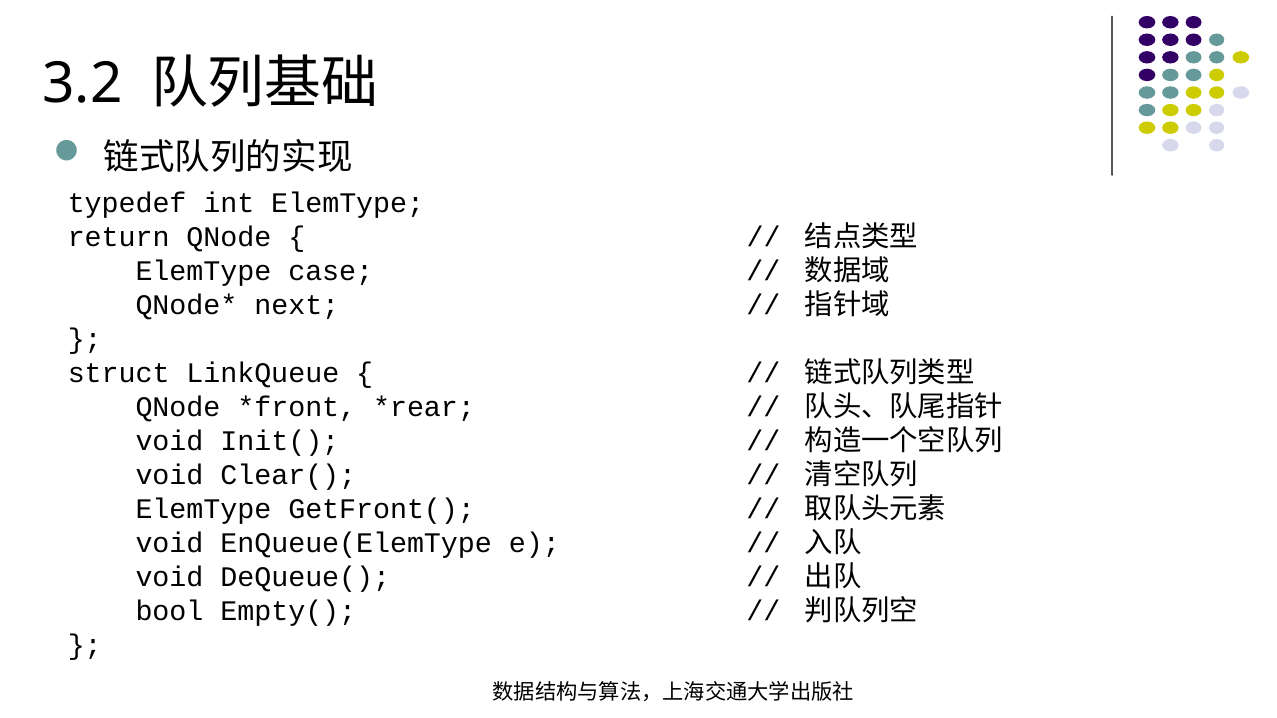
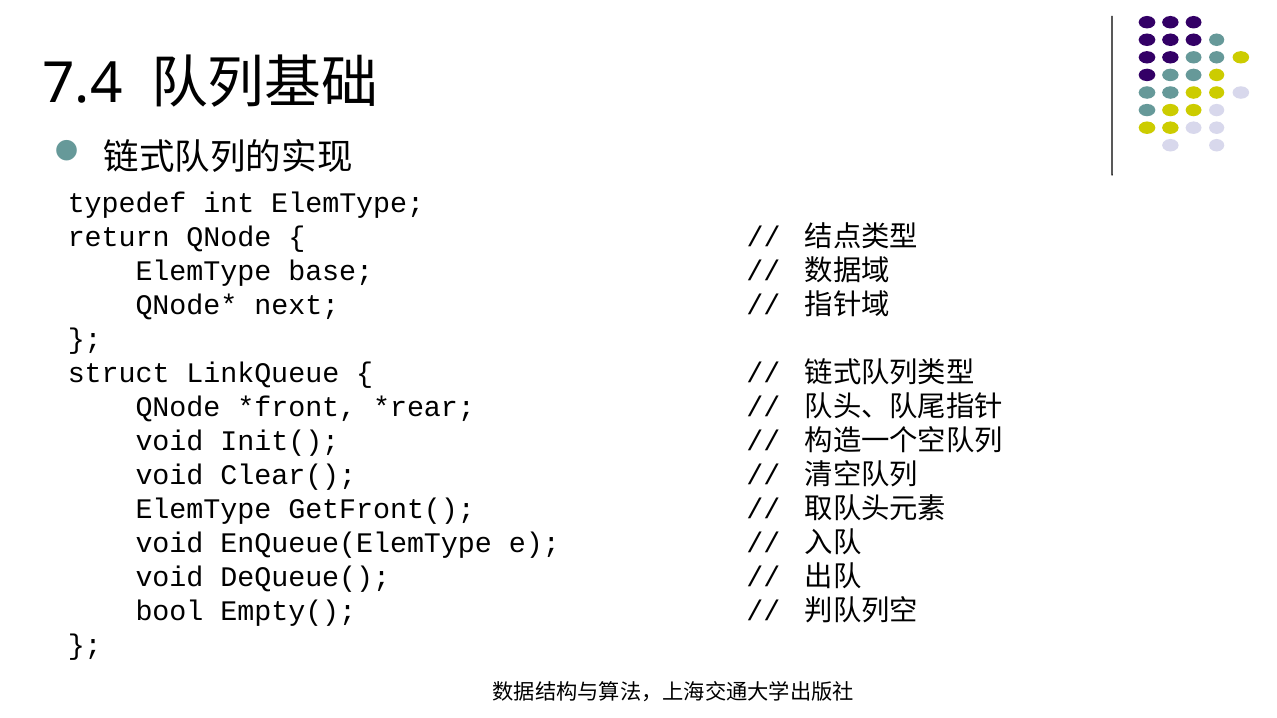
3.2: 3.2 -> 7.4
case: case -> base
